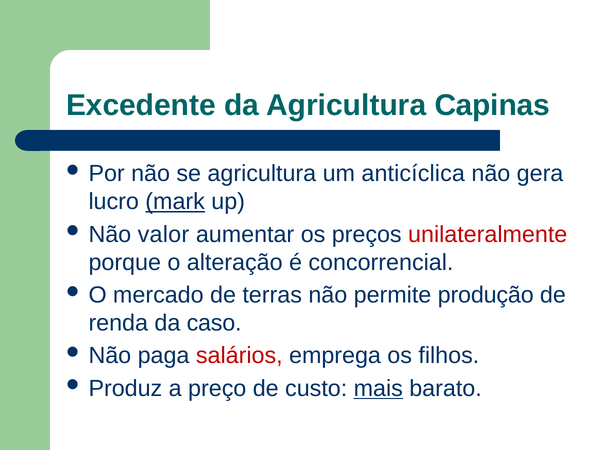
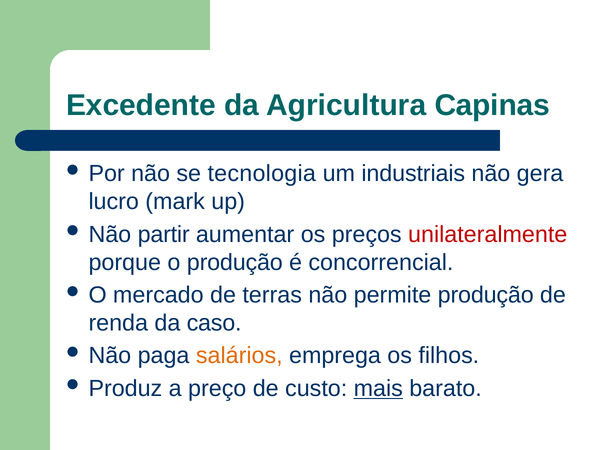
se agricultura: agricultura -> tecnologia
anticíclica: anticíclica -> industriais
mark underline: present -> none
valor: valor -> partir
o alteração: alteração -> produção
salários colour: red -> orange
